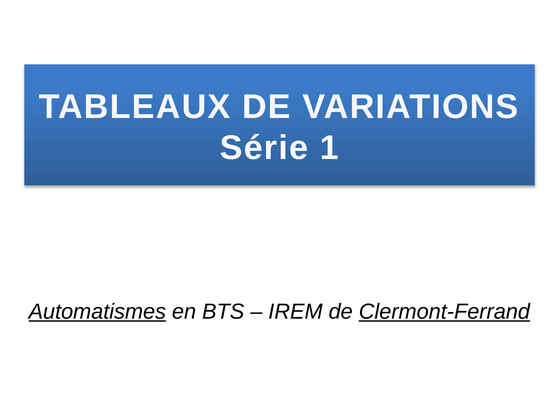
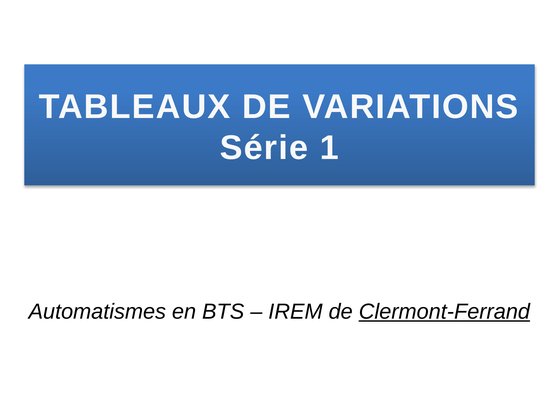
Automatismes underline: present -> none
